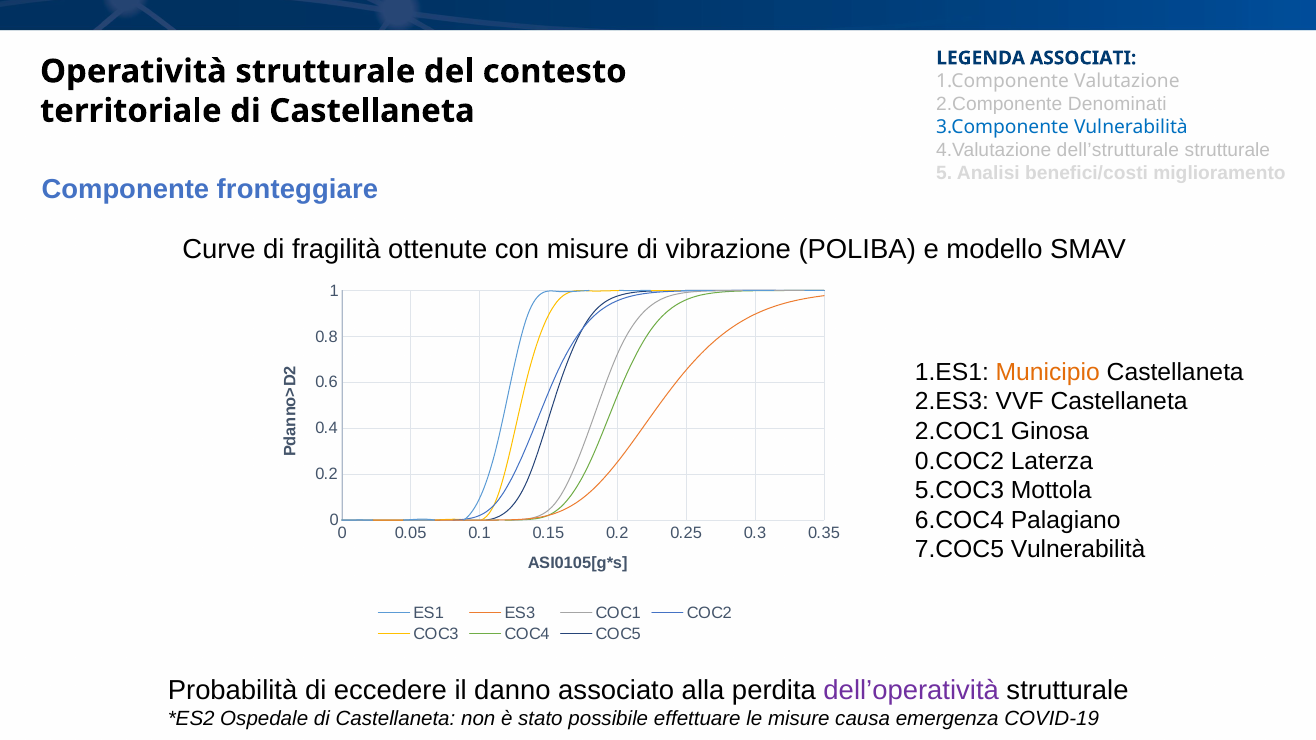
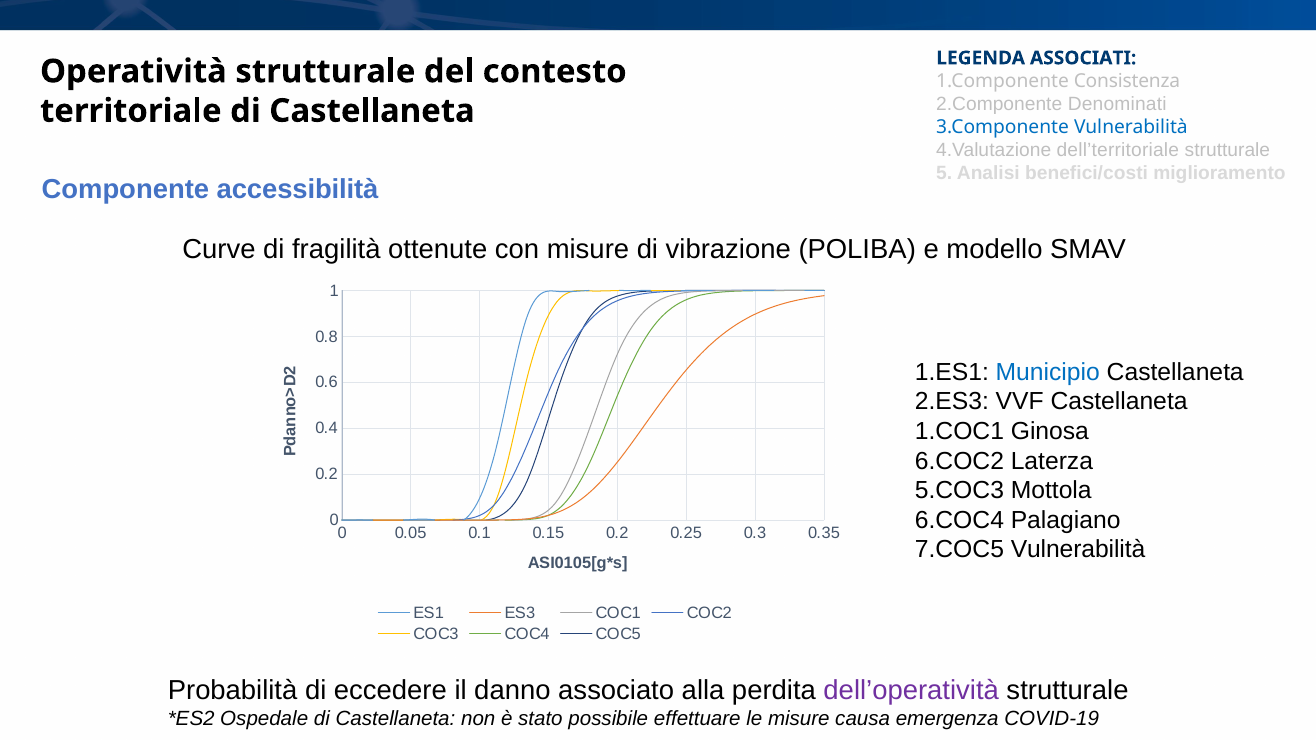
Valutazione: Valutazione -> Consistenza
dell’strutturale: dell’strutturale -> dell’territoriale
fronteggiare: fronteggiare -> accessibilità
Municipio colour: orange -> blue
2.COC1: 2.COC1 -> 1.COC1
0.COC2: 0.COC2 -> 6.COC2
